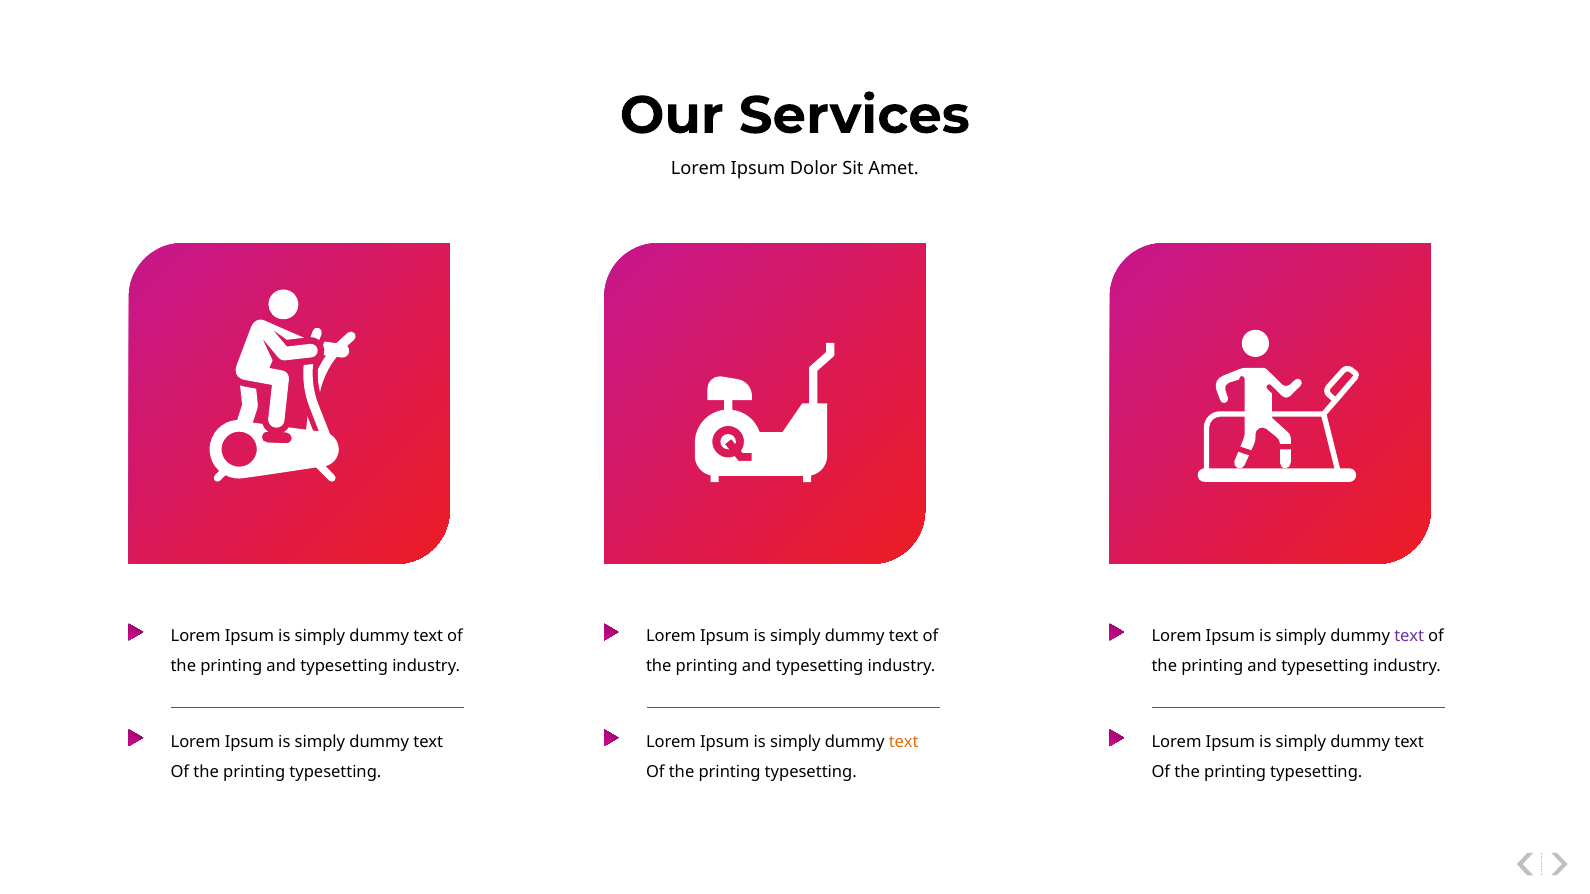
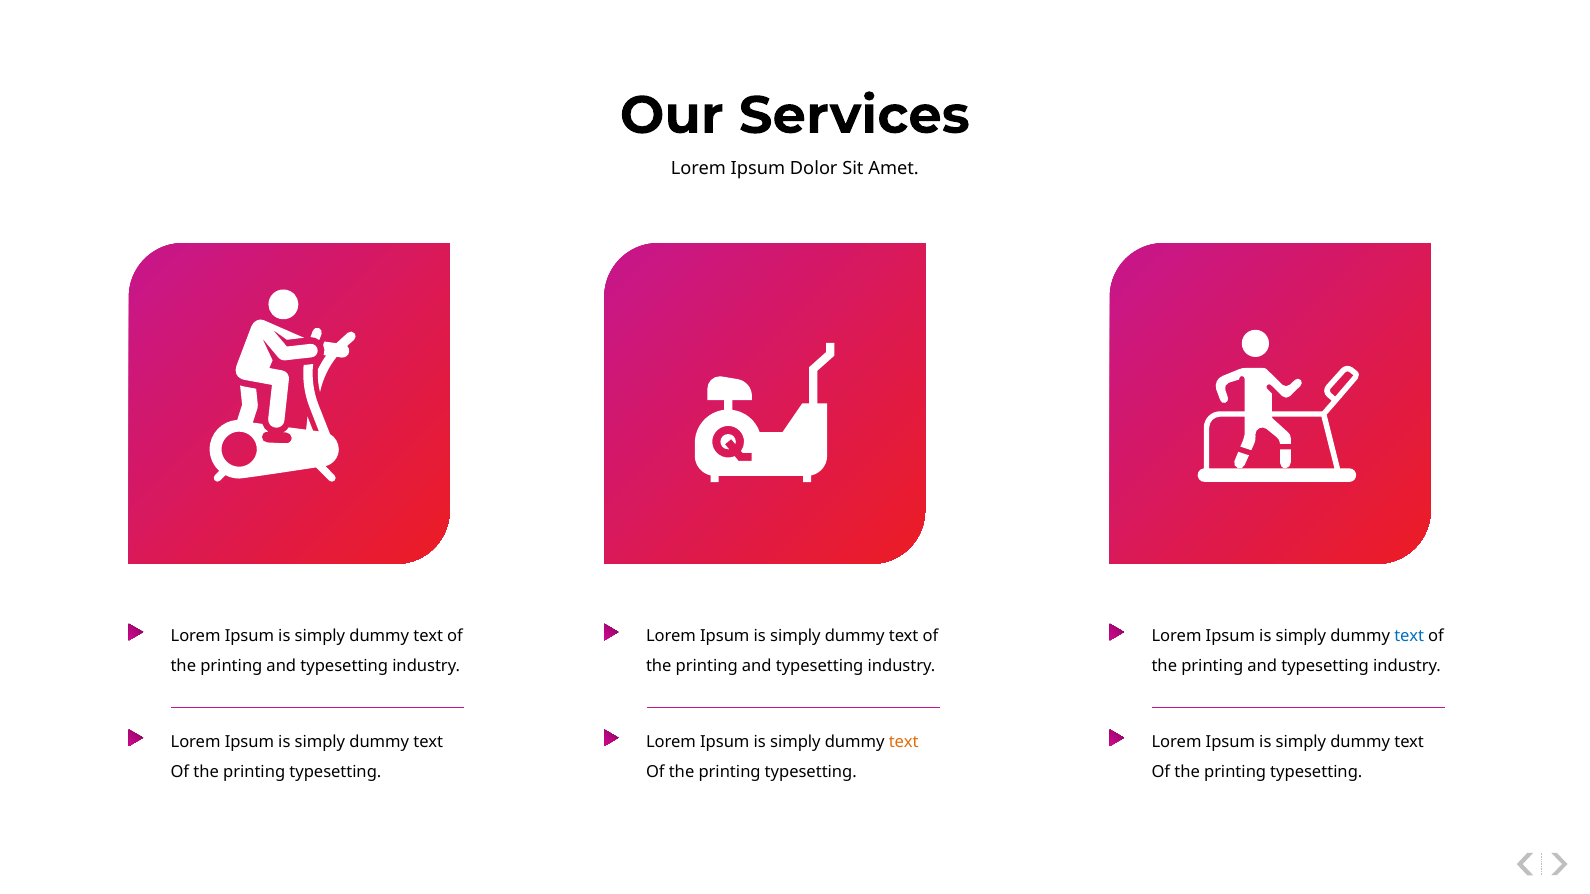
text at (1409, 637) colour: purple -> blue
